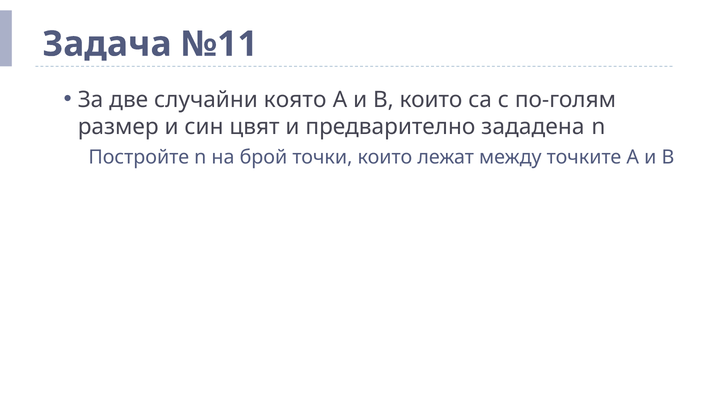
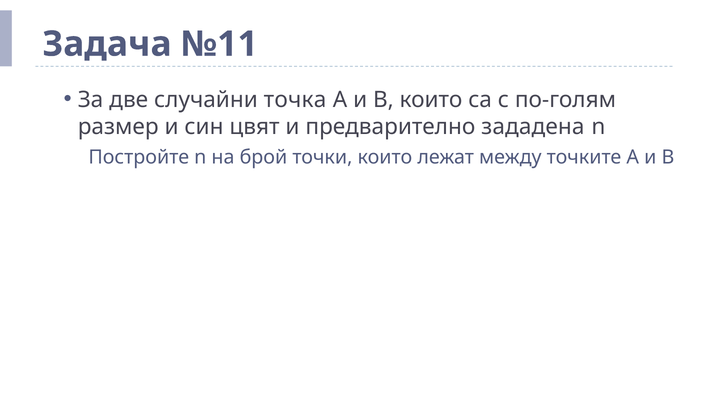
която: която -> точка
